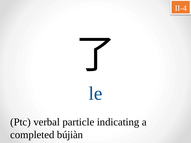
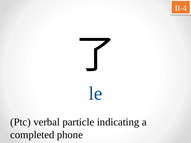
bújiàn: bújiàn -> phone
